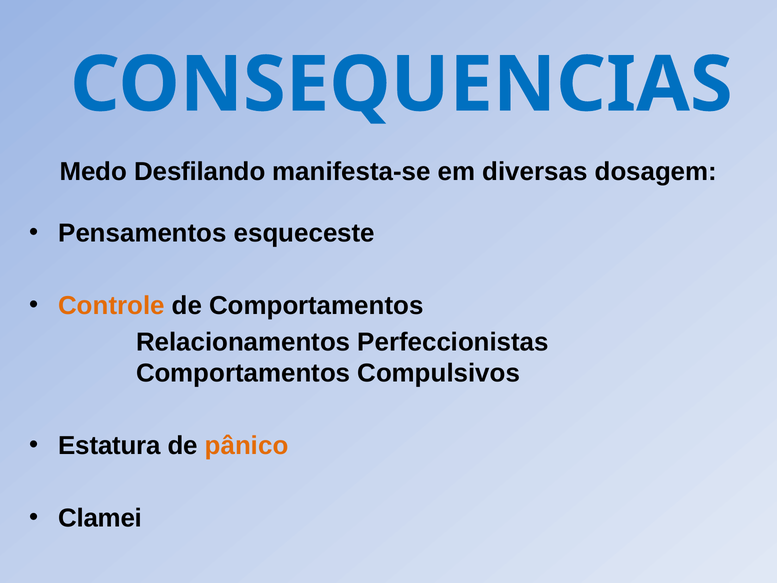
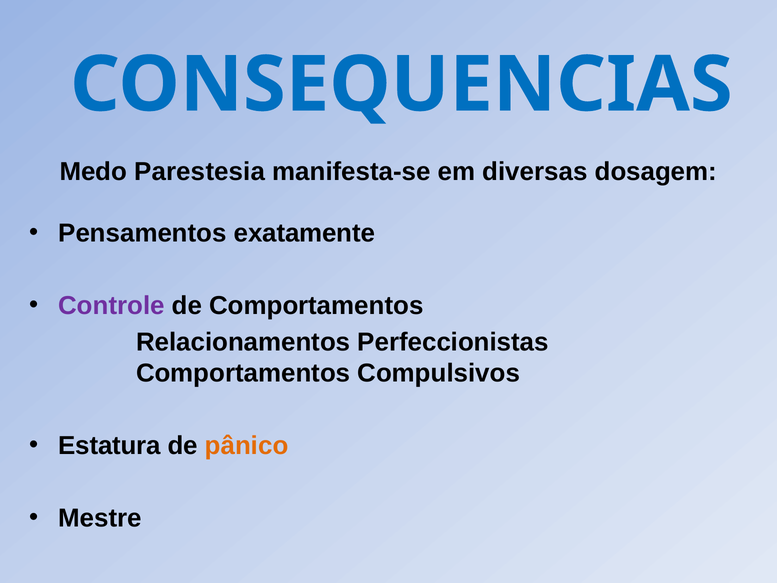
Desfilando: Desfilando -> Parestesia
esqueceste: esqueceste -> exatamente
Controle colour: orange -> purple
Clamei: Clamei -> Mestre
